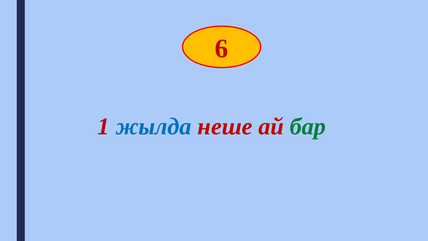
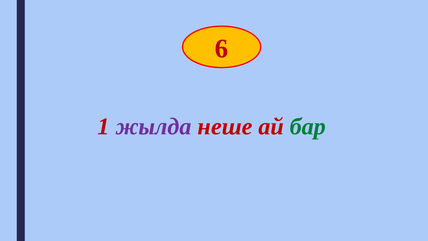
жылда colour: blue -> purple
